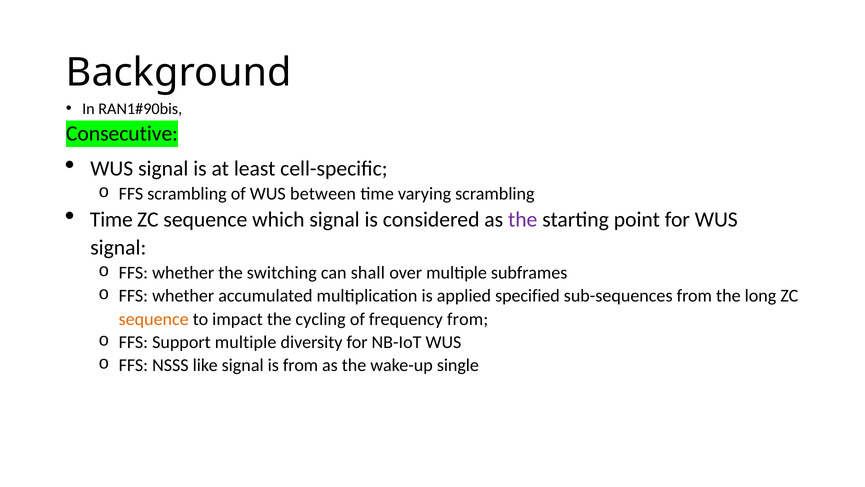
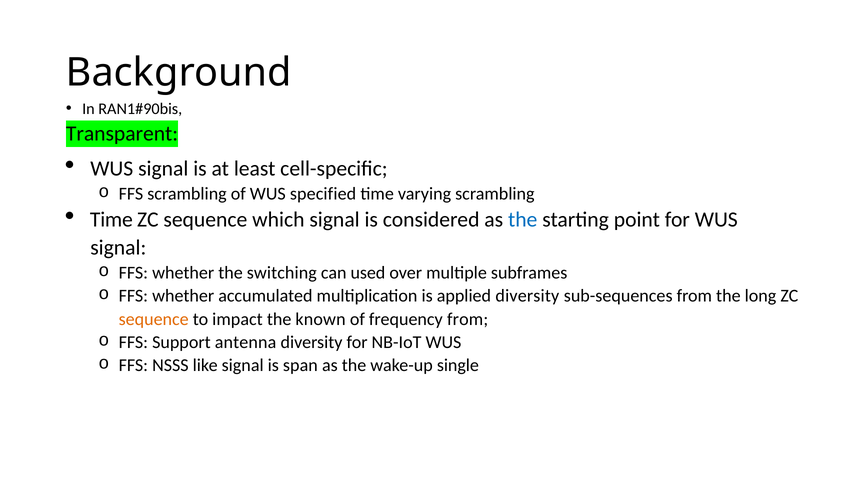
Consecutive: Consecutive -> Transparent
between: between -> specified
the at (523, 220) colour: purple -> blue
shall: shall -> used
applied specified: specified -> diversity
cycling: cycling -> known
Support multiple: multiple -> antenna
is from: from -> span
